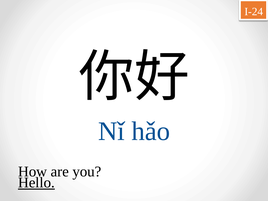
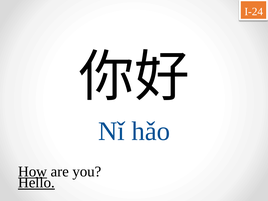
How underline: none -> present
